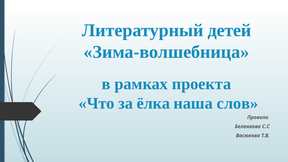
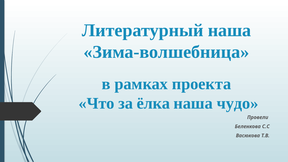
Литературный детей: детей -> наша
слов: слов -> чудо
